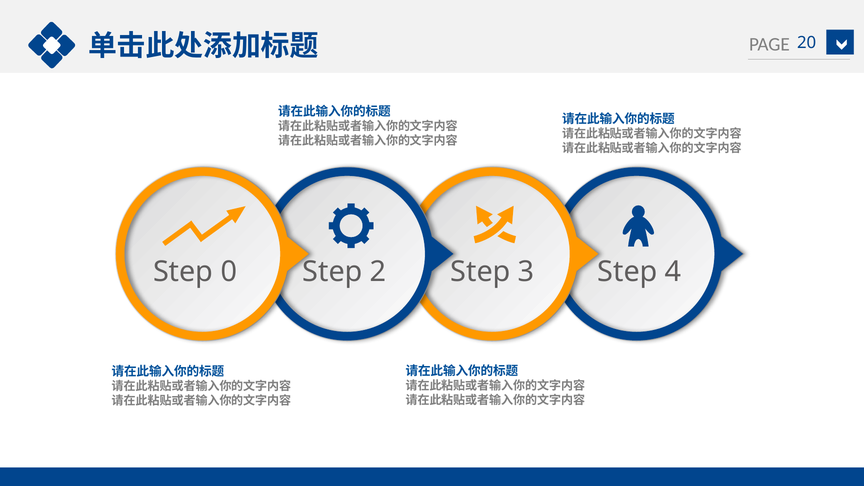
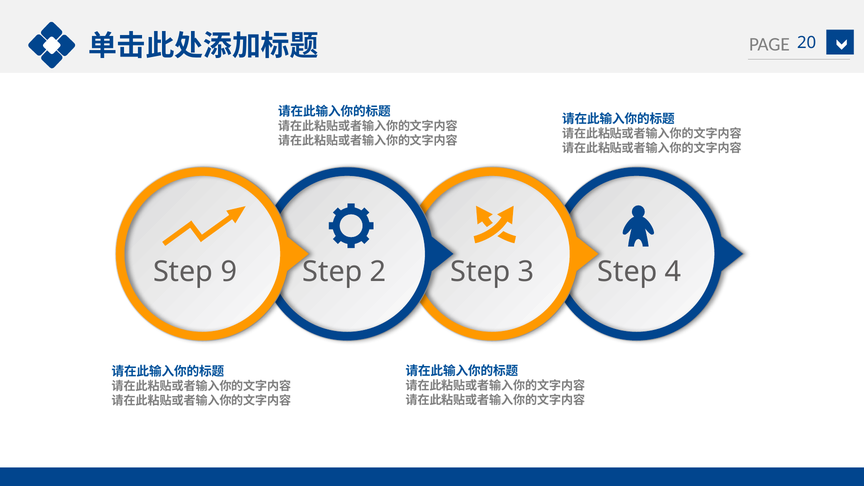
0: 0 -> 9
